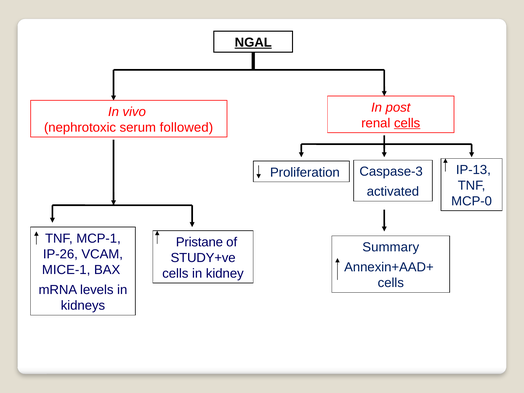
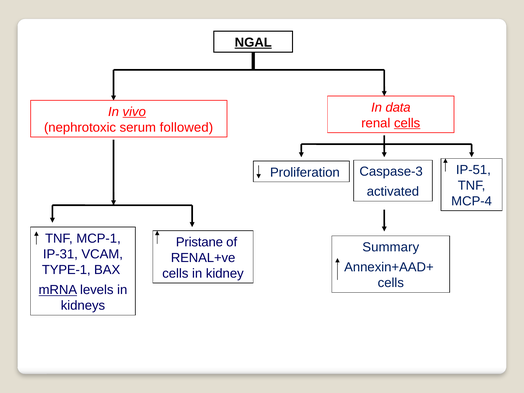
post: post -> data
vivo underline: none -> present
IP-13: IP-13 -> IP-51
MCP-0: MCP-0 -> MCP-4
IP-26: IP-26 -> IP-31
STUDY+ve: STUDY+ve -> RENAL+ve
MICE-1: MICE-1 -> TYPE-1
mRNA underline: none -> present
